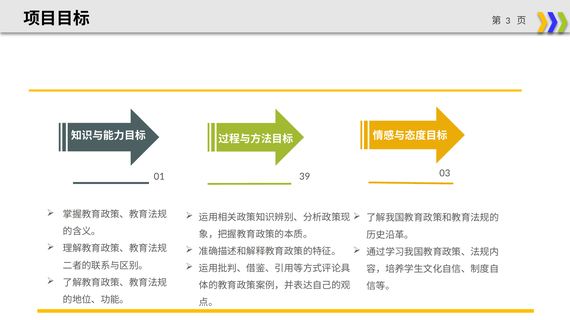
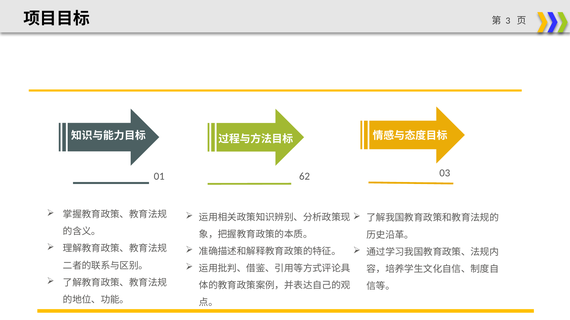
39: 39 -> 62
